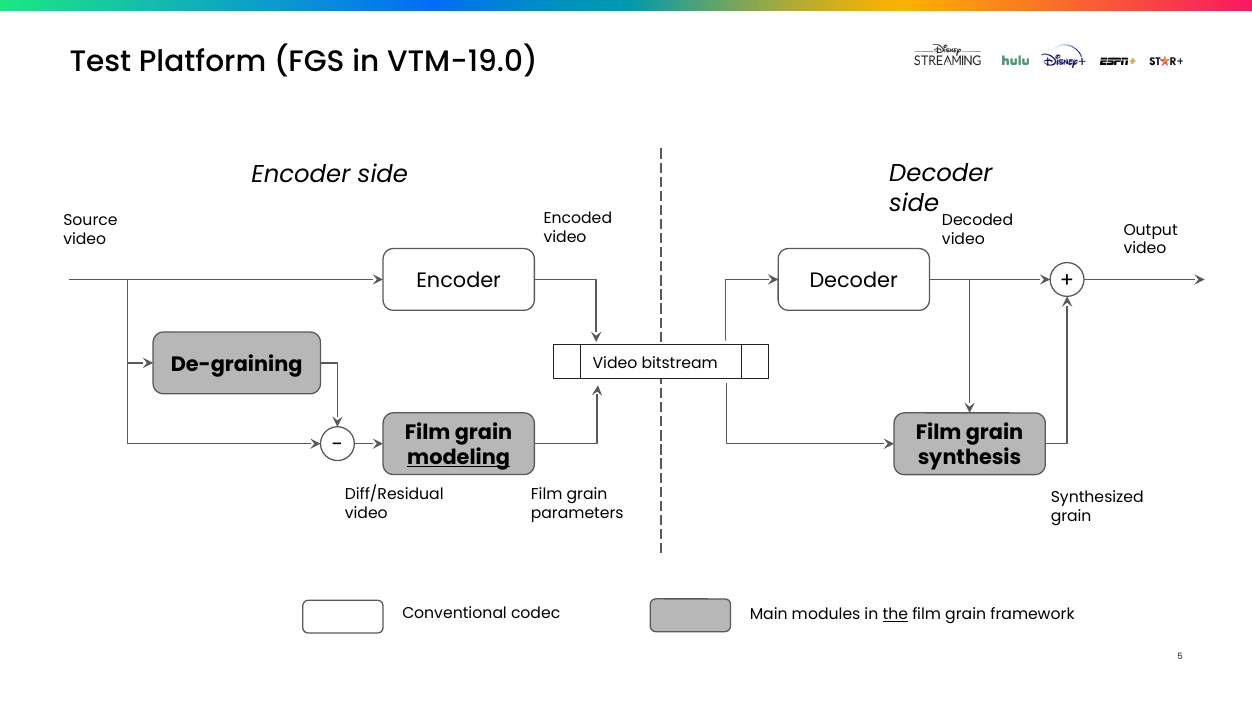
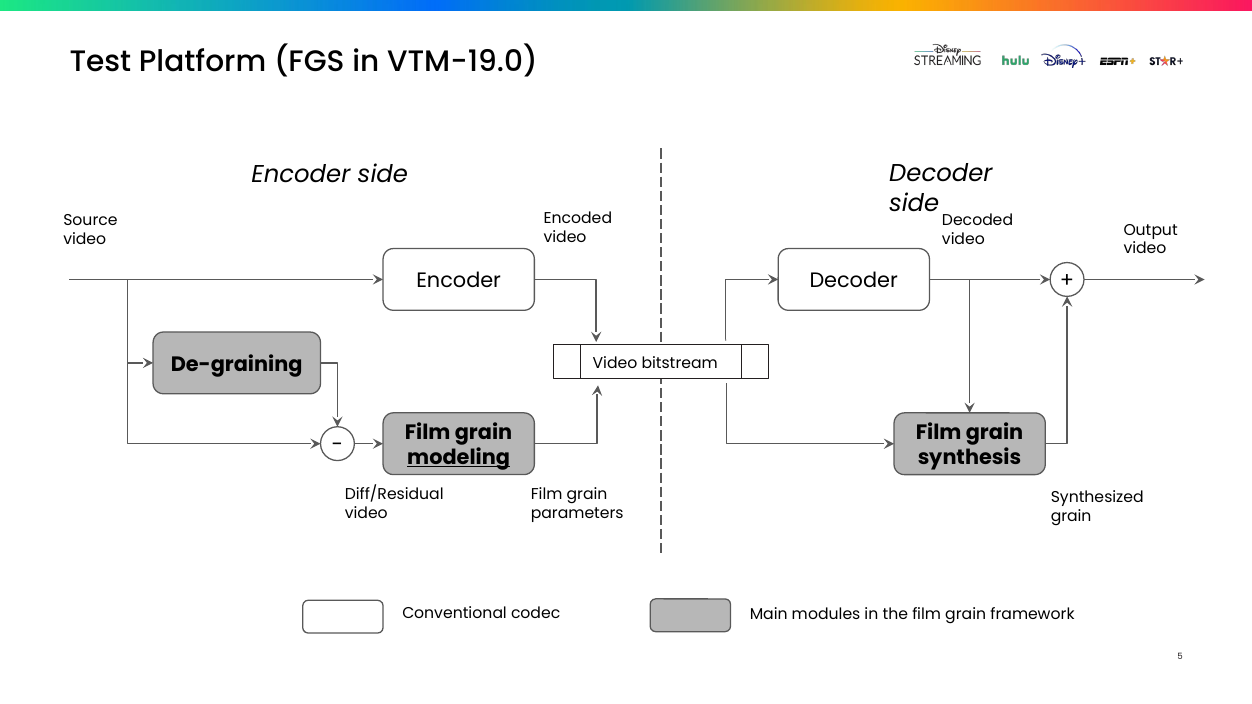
the underline: present -> none
